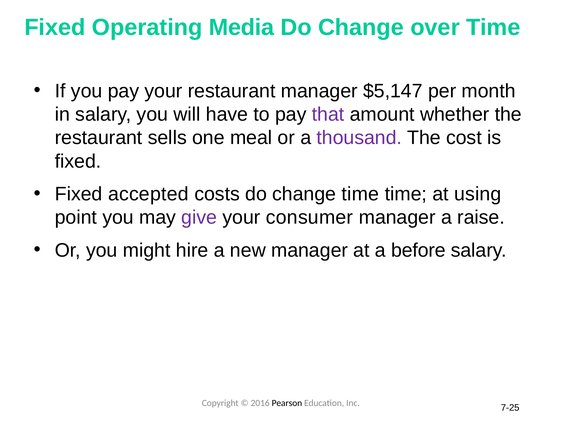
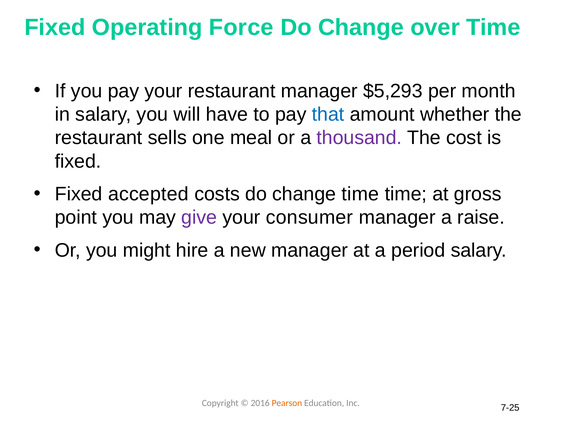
Media: Media -> Force
$5,147: $5,147 -> $5,293
that colour: purple -> blue
using: using -> gross
before: before -> period
Pearson colour: black -> orange
